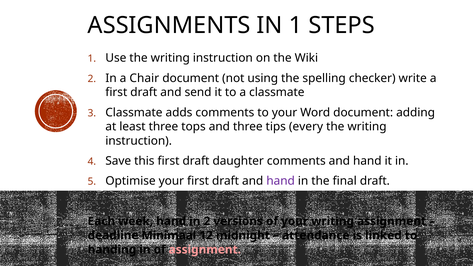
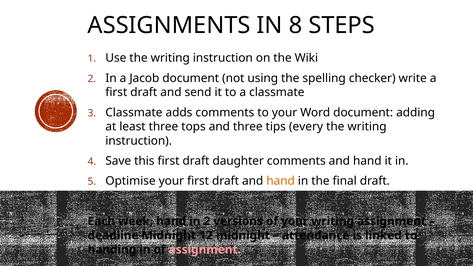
IN 1: 1 -> 8
Chair: Chair -> Jacob
hand at (281, 181) colour: purple -> orange
deadline Minimaal: Minimaal -> Midnight
